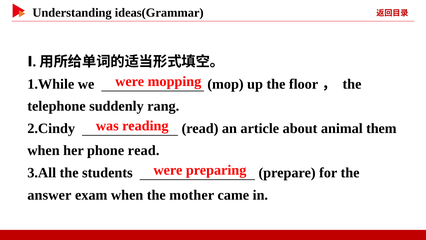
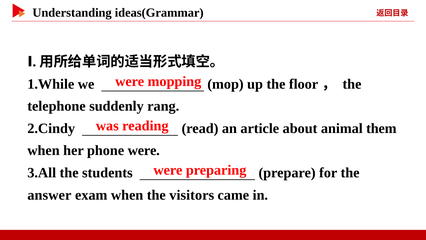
phone read: read -> were
mother: mother -> visitors
